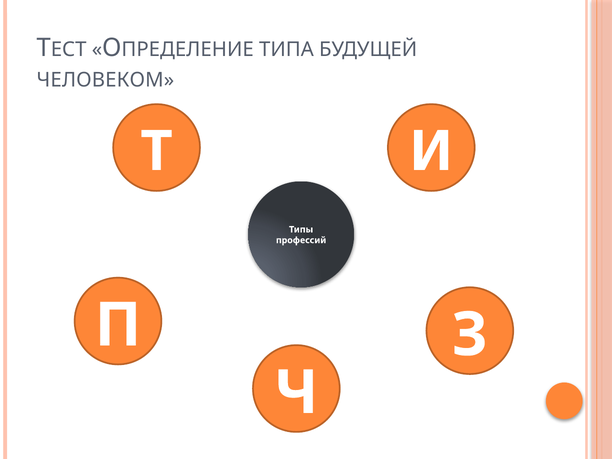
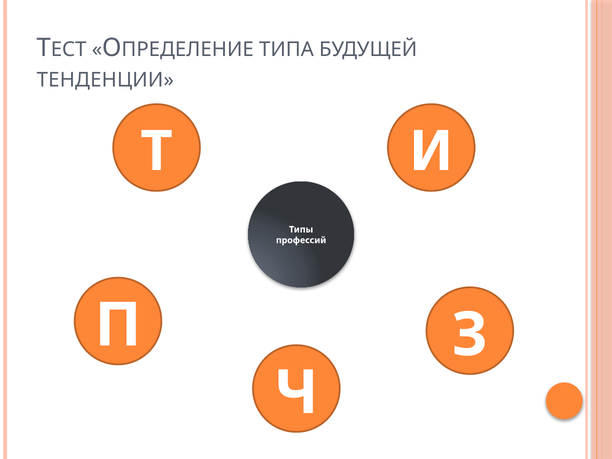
ЧЕЛОВЕКОМ: ЧЕЛОВЕКОМ -> ТЕНДЕНЦИИ
